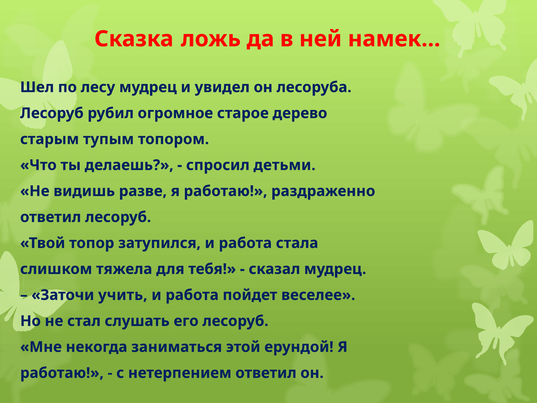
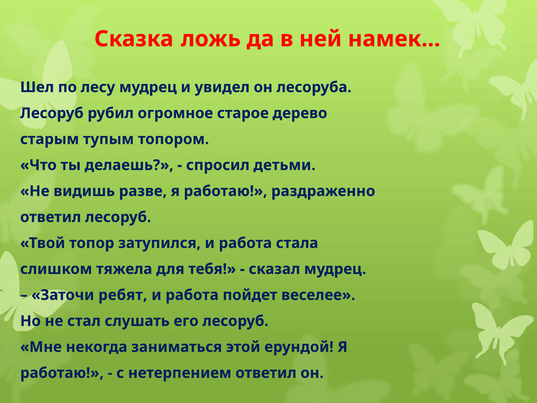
учить: учить -> ребят
